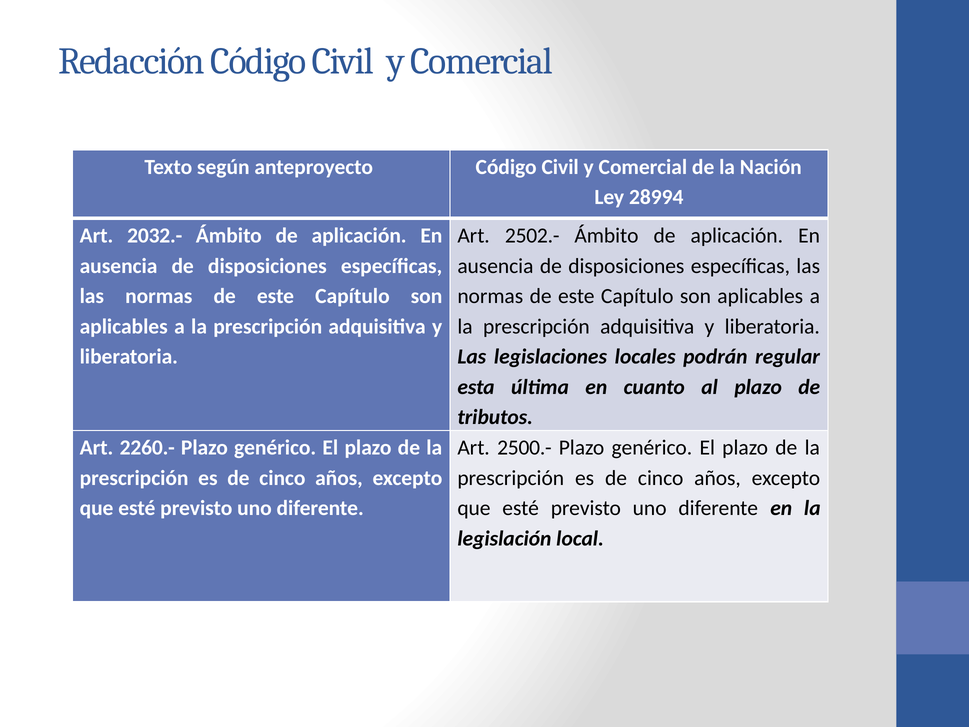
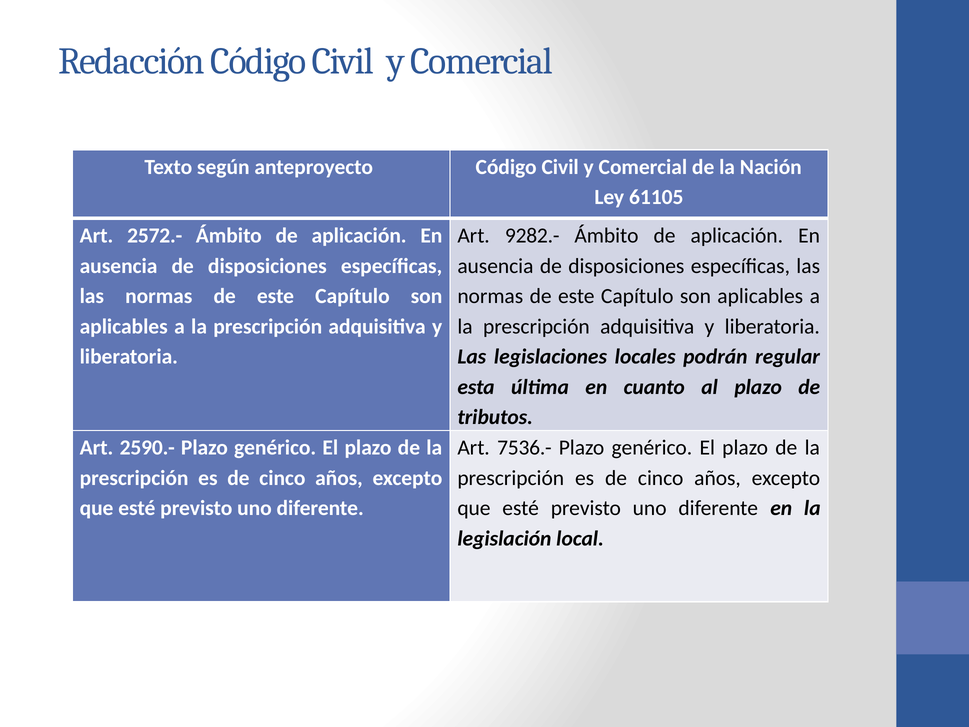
28994: 28994 -> 61105
2032.-: 2032.- -> 2572.-
2502.-: 2502.- -> 9282.-
2260.-: 2260.- -> 2590.-
2500.-: 2500.- -> 7536.-
